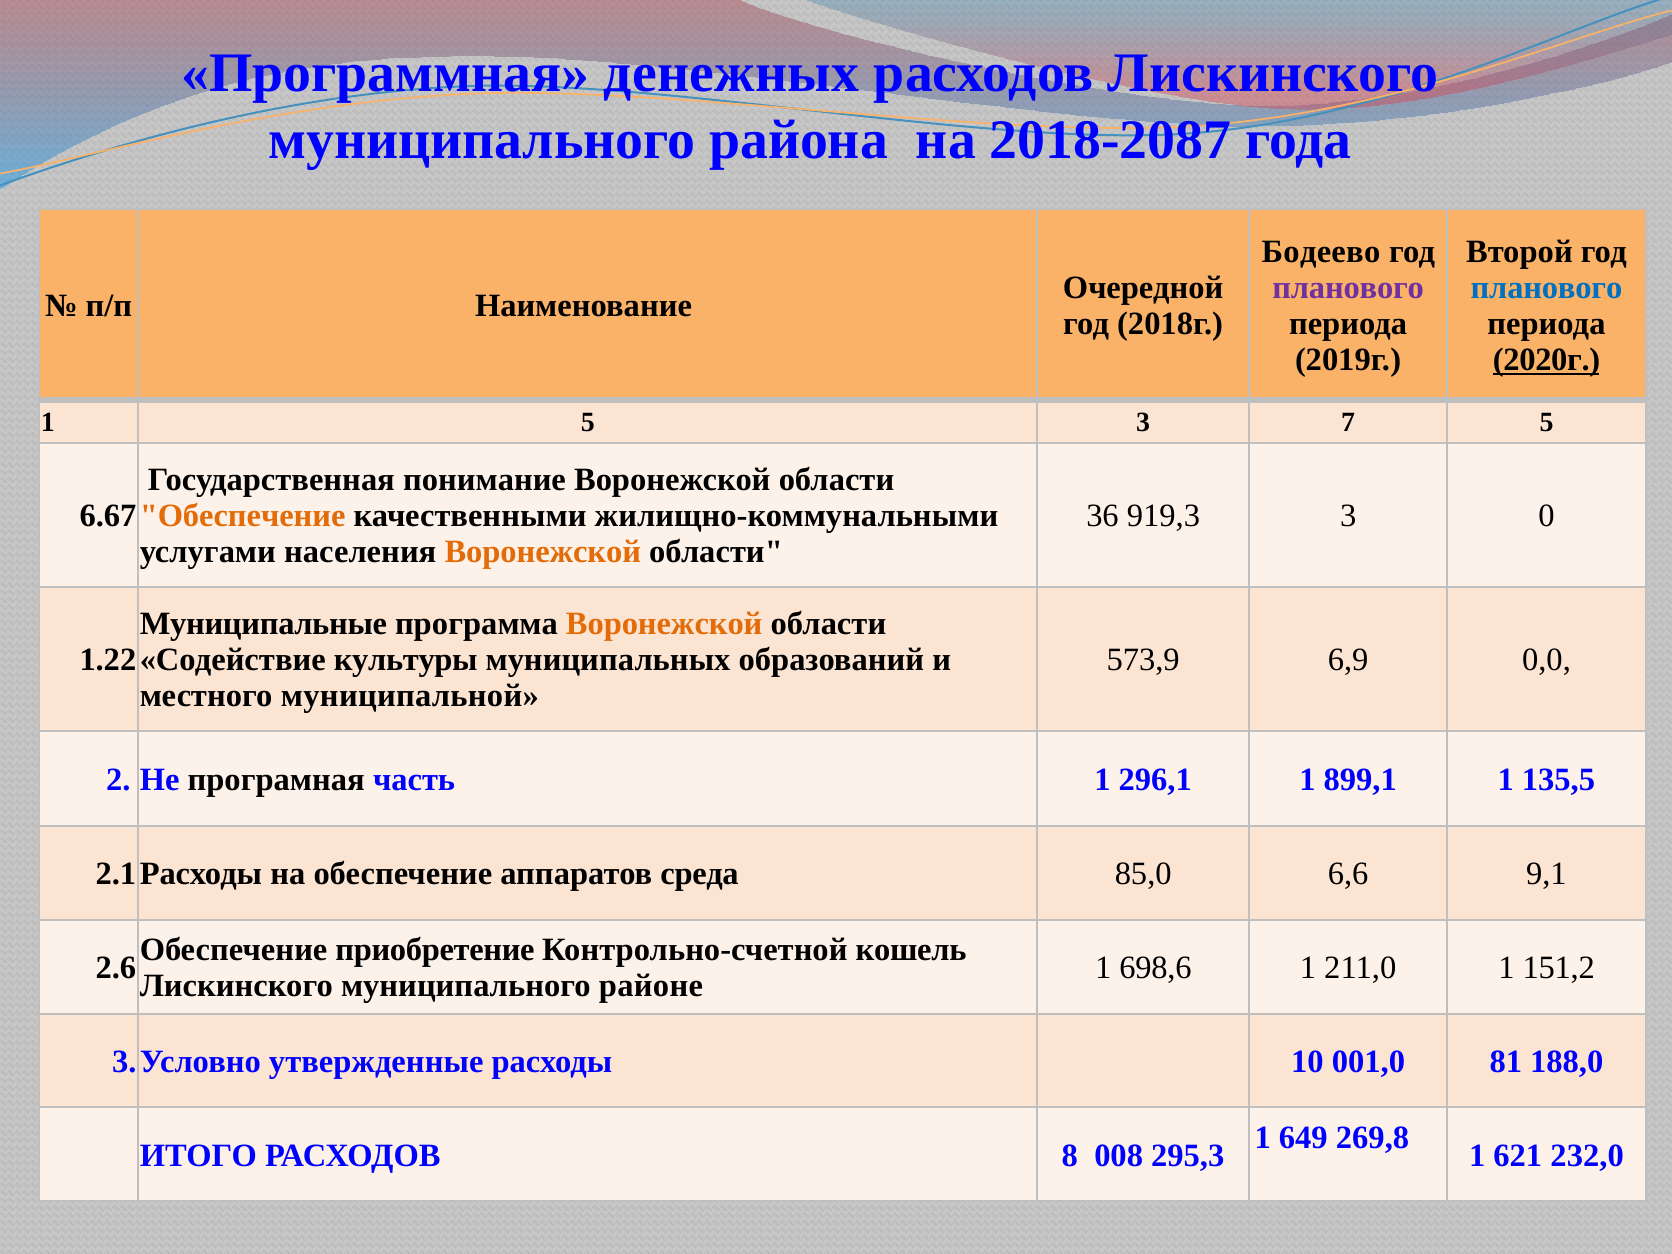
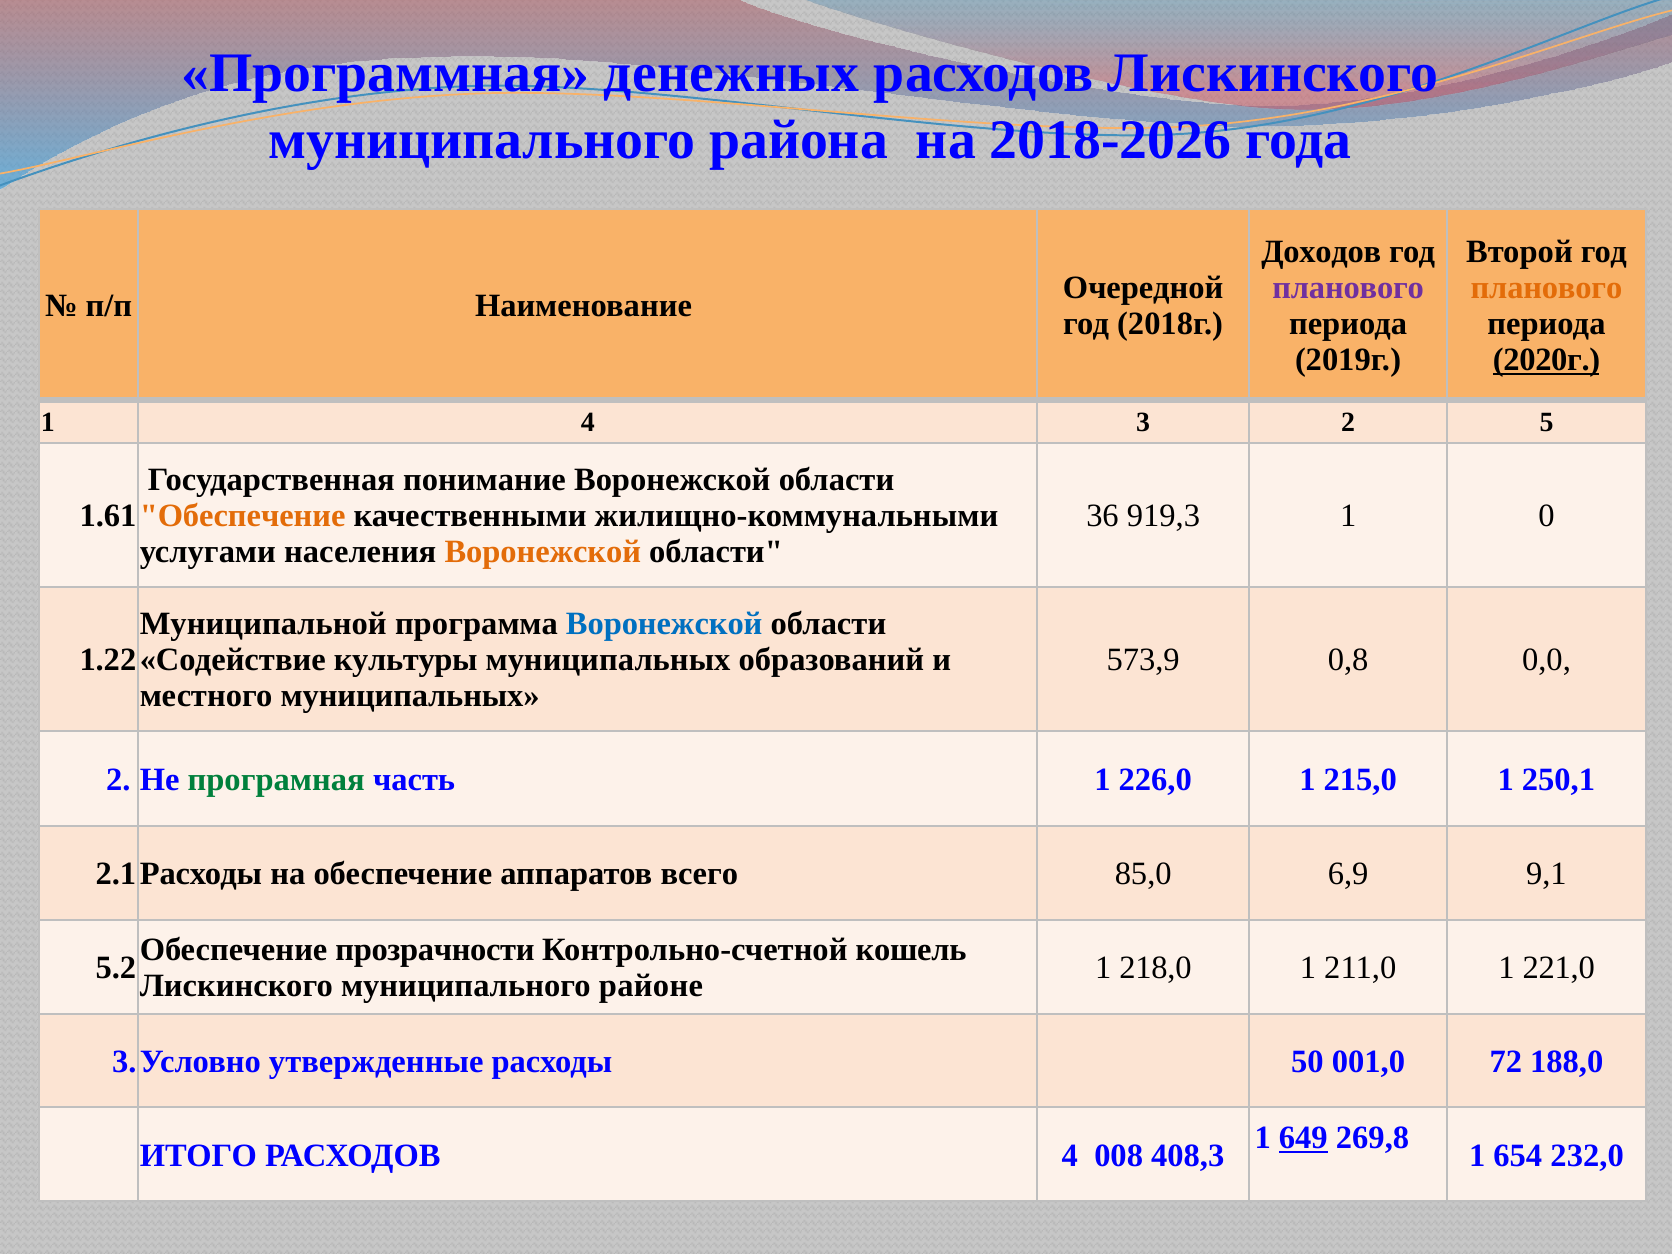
2018-2087: 2018-2087 -> 2018-2026
Бодеево: Бодеево -> Доходов
планового at (1546, 288) colour: blue -> orange
1 5: 5 -> 4
3 7: 7 -> 2
6.67: 6.67 -> 1.61
919,3 3: 3 -> 1
Муниципальные: Муниципальные -> Муниципальной
Воронежской at (664, 624) colour: orange -> blue
6,9: 6,9 -> 0,8
местного муниципальной: муниципальной -> муниципальных
програмная colour: black -> green
296,1: 296,1 -> 226,0
899,1: 899,1 -> 215,0
135,5: 135,5 -> 250,1
среда: среда -> всего
6,6: 6,6 -> 6,9
приобретение: приобретение -> прозрачности
2.6: 2.6 -> 5.2
698,6: 698,6 -> 218,0
151,2: 151,2 -> 221,0
10: 10 -> 50
81: 81 -> 72
649 underline: none -> present
РАСХОДОВ 8: 8 -> 4
295,3: 295,3 -> 408,3
621: 621 -> 654
